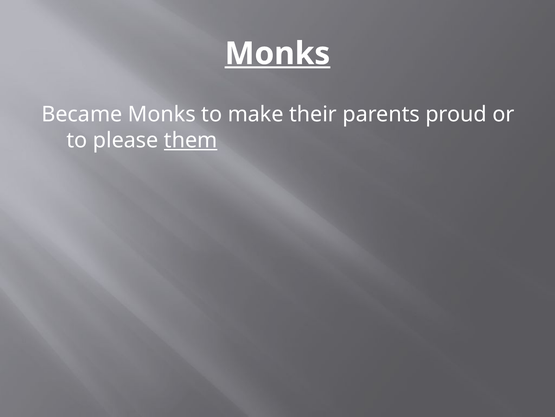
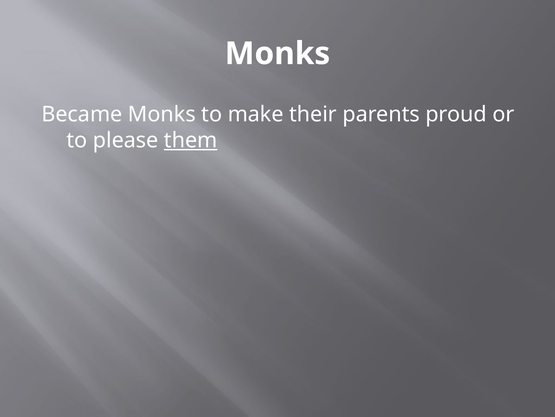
Monks at (277, 54) underline: present -> none
